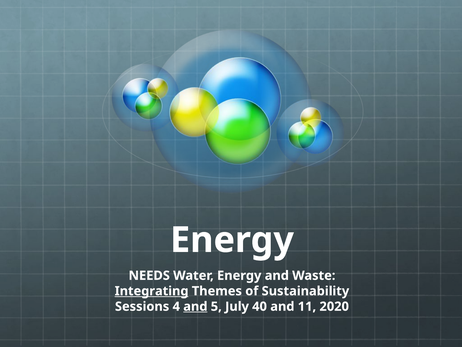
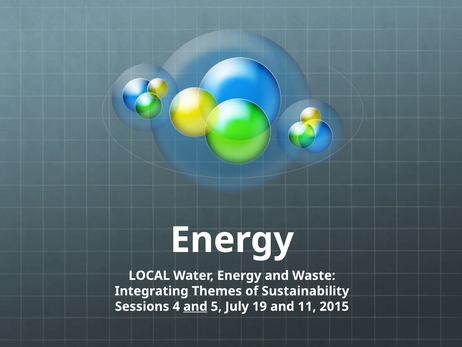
NEEDS: NEEDS -> LOCAL
Integrating underline: present -> none
40: 40 -> 19
2020: 2020 -> 2015
